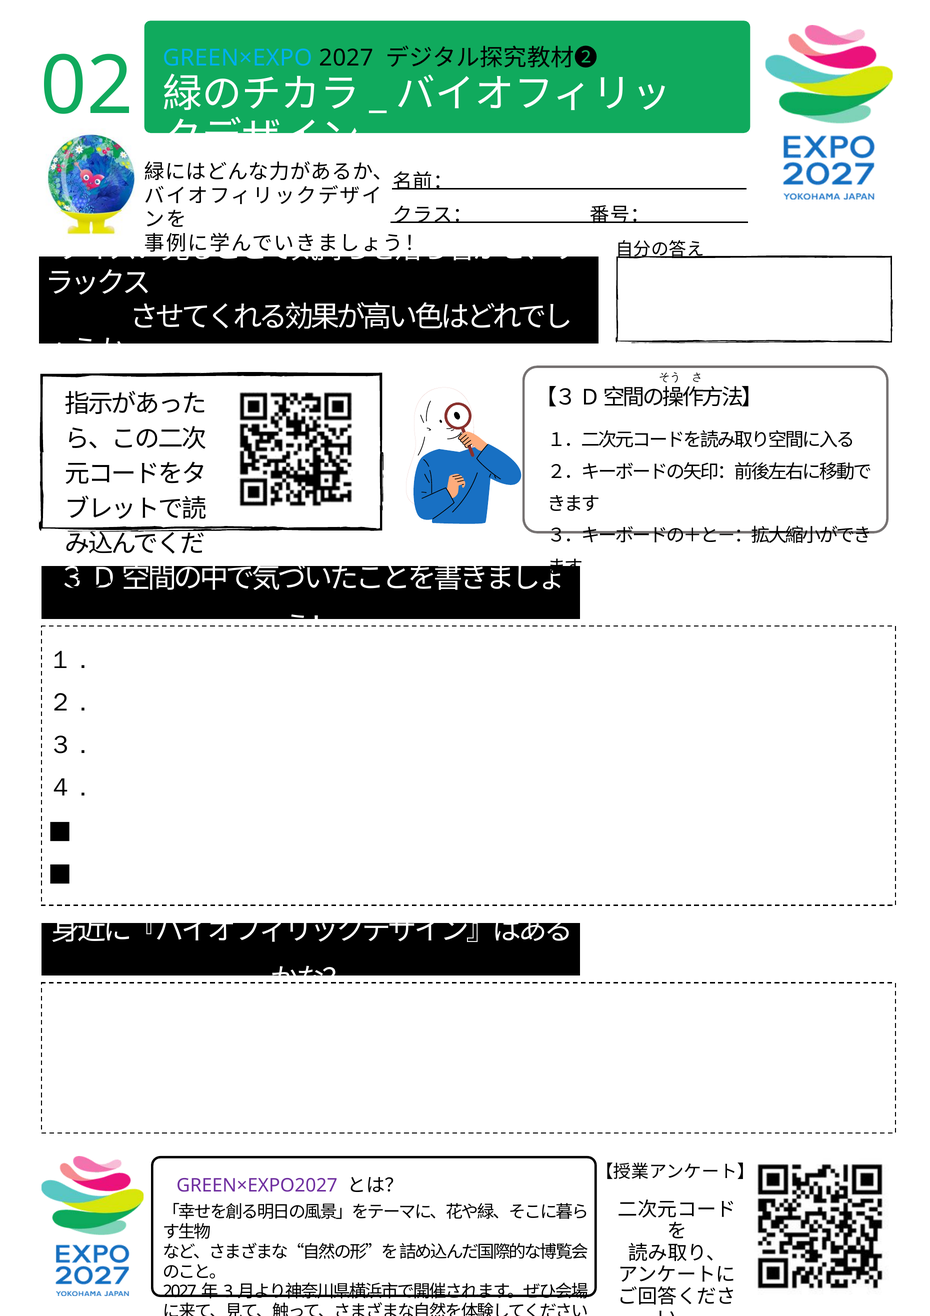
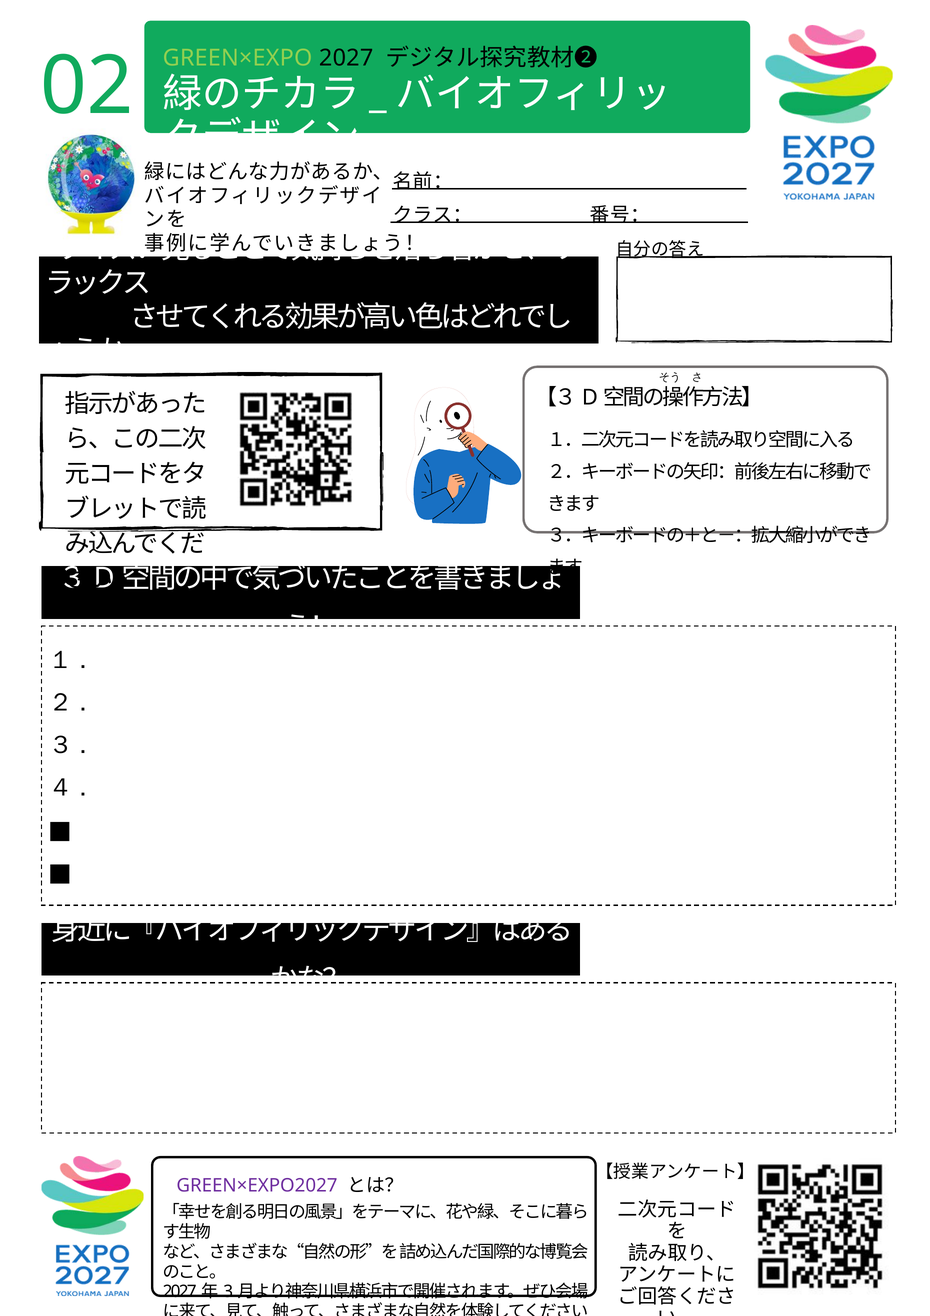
GREEN×EXPO colour: light blue -> light green
